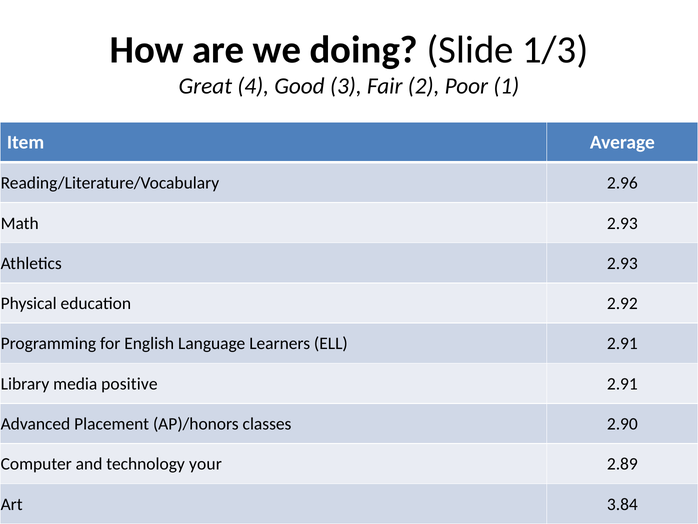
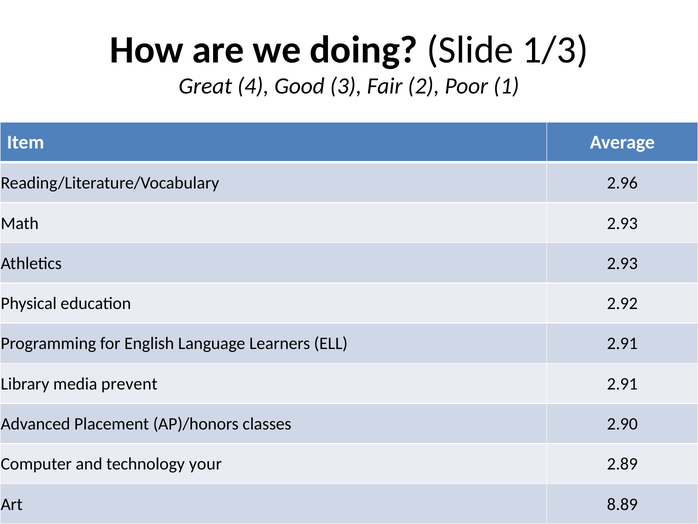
positive: positive -> prevent
3.84: 3.84 -> 8.89
